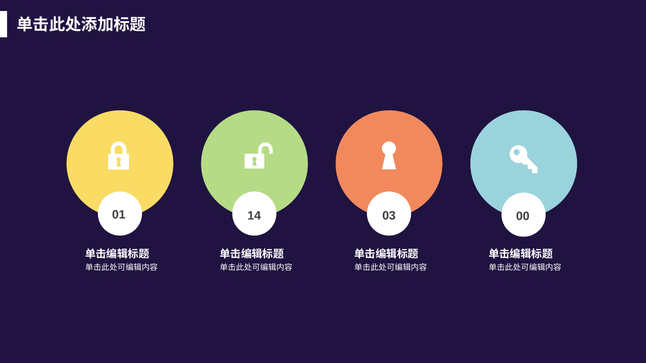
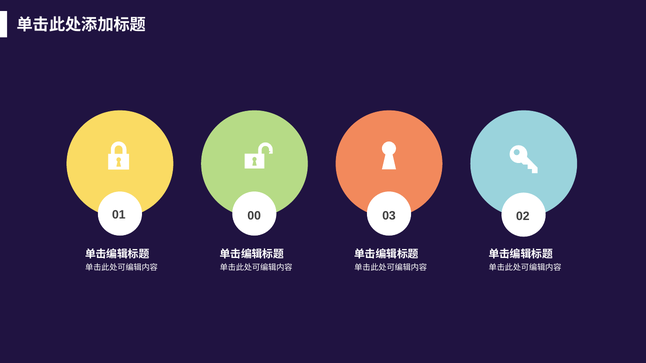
14: 14 -> 00
00: 00 -> 02
